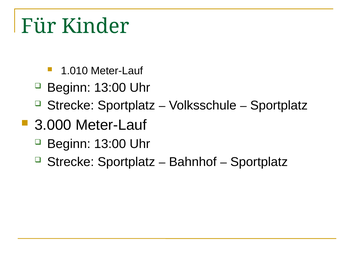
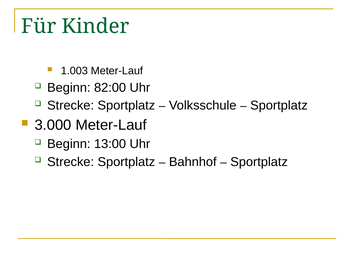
1.010: 1.010 -> 1.003
13:00 at (110, 88): 13:00 -> 82:00
